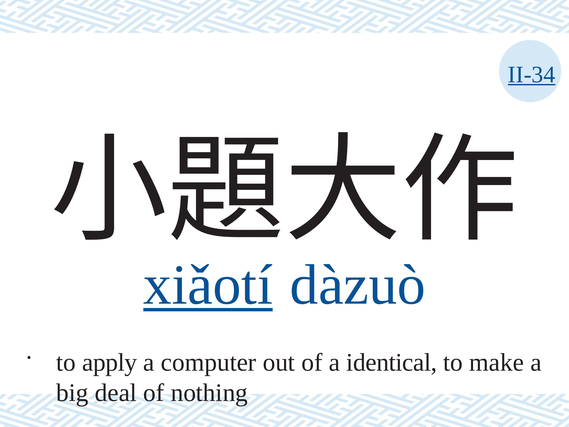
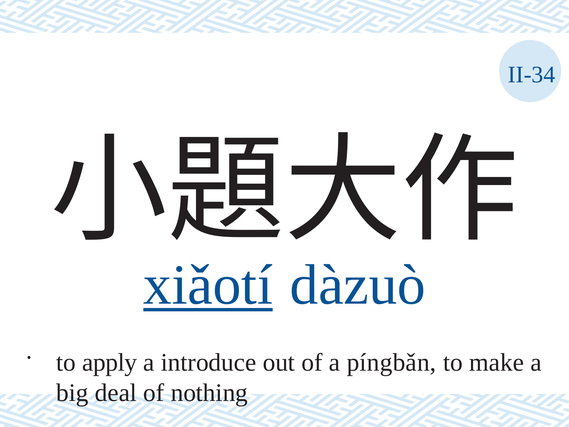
II-34 underline: present -> none
computer: computer -> introduce
identical: identical -> píngbǎn
